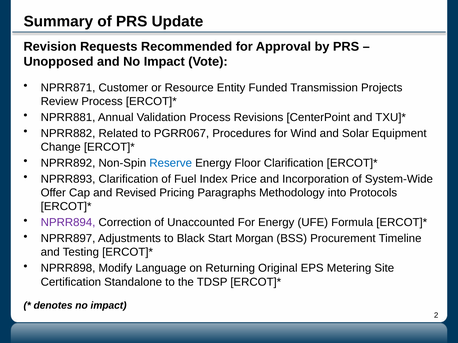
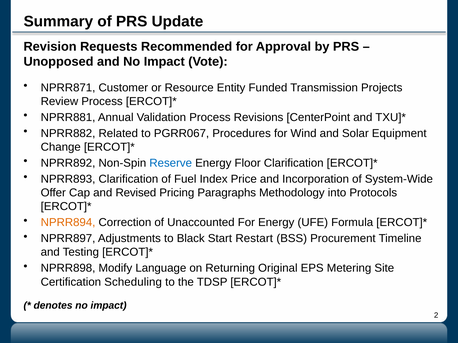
NPRR894 colour: purple -> orange
Morgan: Morgan -> Restart
Standalone: Standalone -> Scheduling
